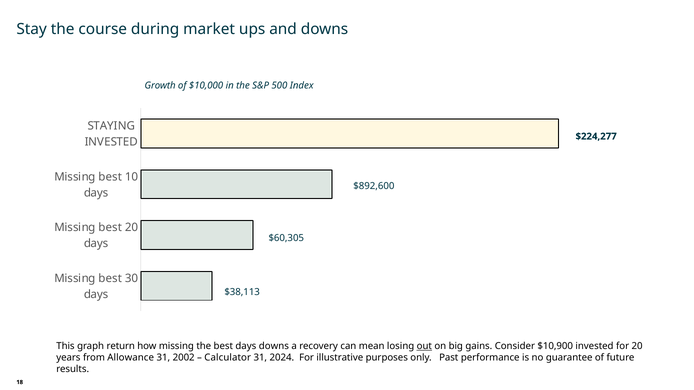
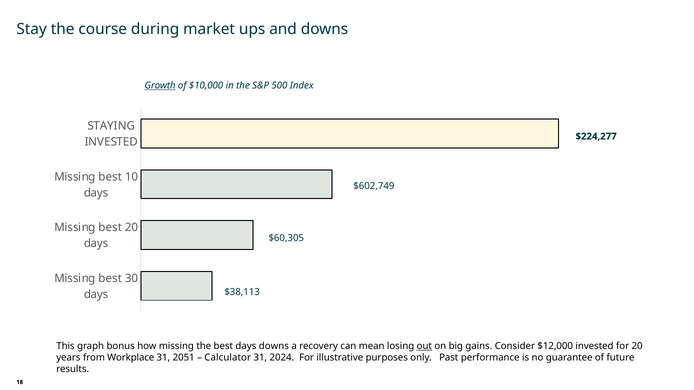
Growth underline: none -> present
$892,600: $892,600 -> $602,749
return: return -> bonus
$10,900: $10,900 -> $12,000
Allowance: Allowance -> Workplace
2002: 2002 -> 2051
